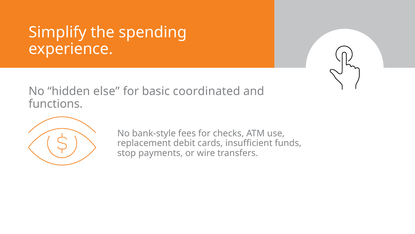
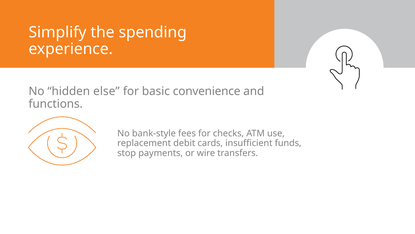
coordinated: coordinated -> convenience
